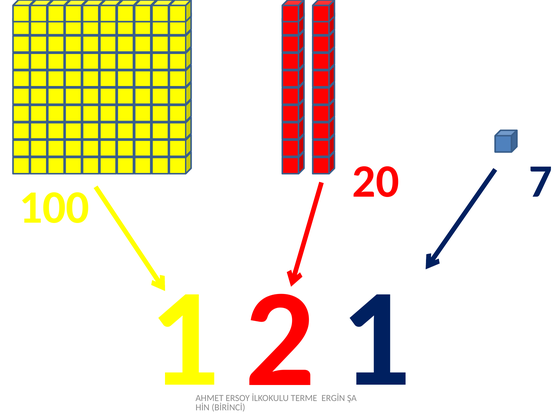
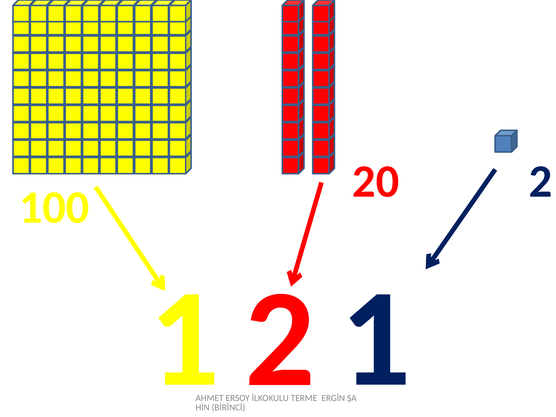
7: 7 -> 2
